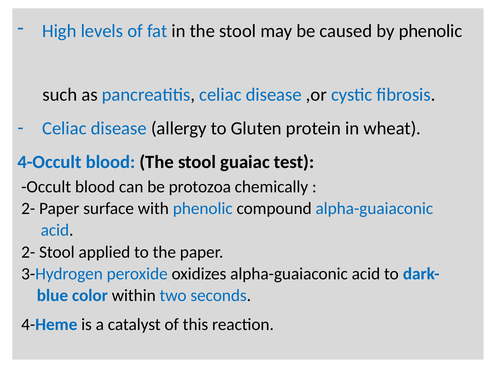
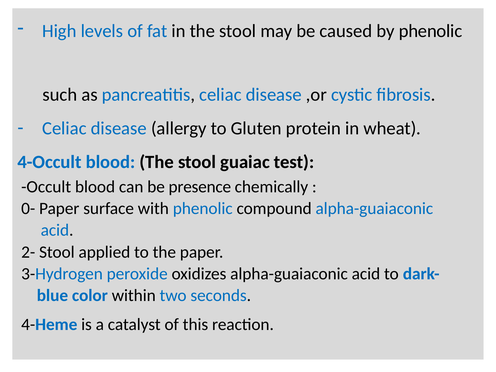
protozoa: protozoa -> presence
2- at (28, 208): 2- -> 0-
